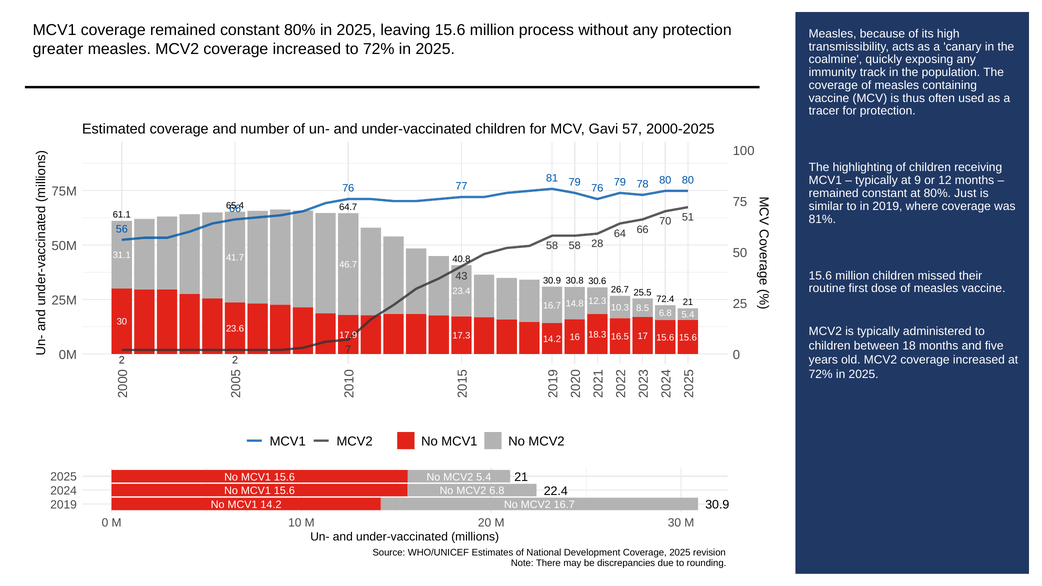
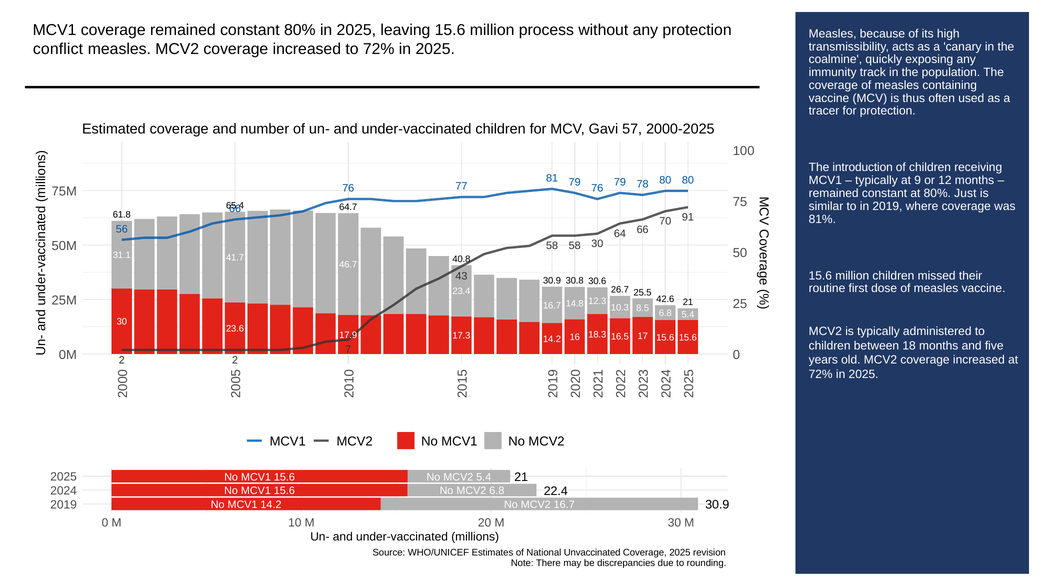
greater: greater -> conflict
highlighting: highlighting -> introduction
61.1: 61.1 -> 61.8
51: 51 -> 91
58 28: 28 -> 30
72.4: 72.4 -> 42.6
Development: Development -> Unvaccinated
